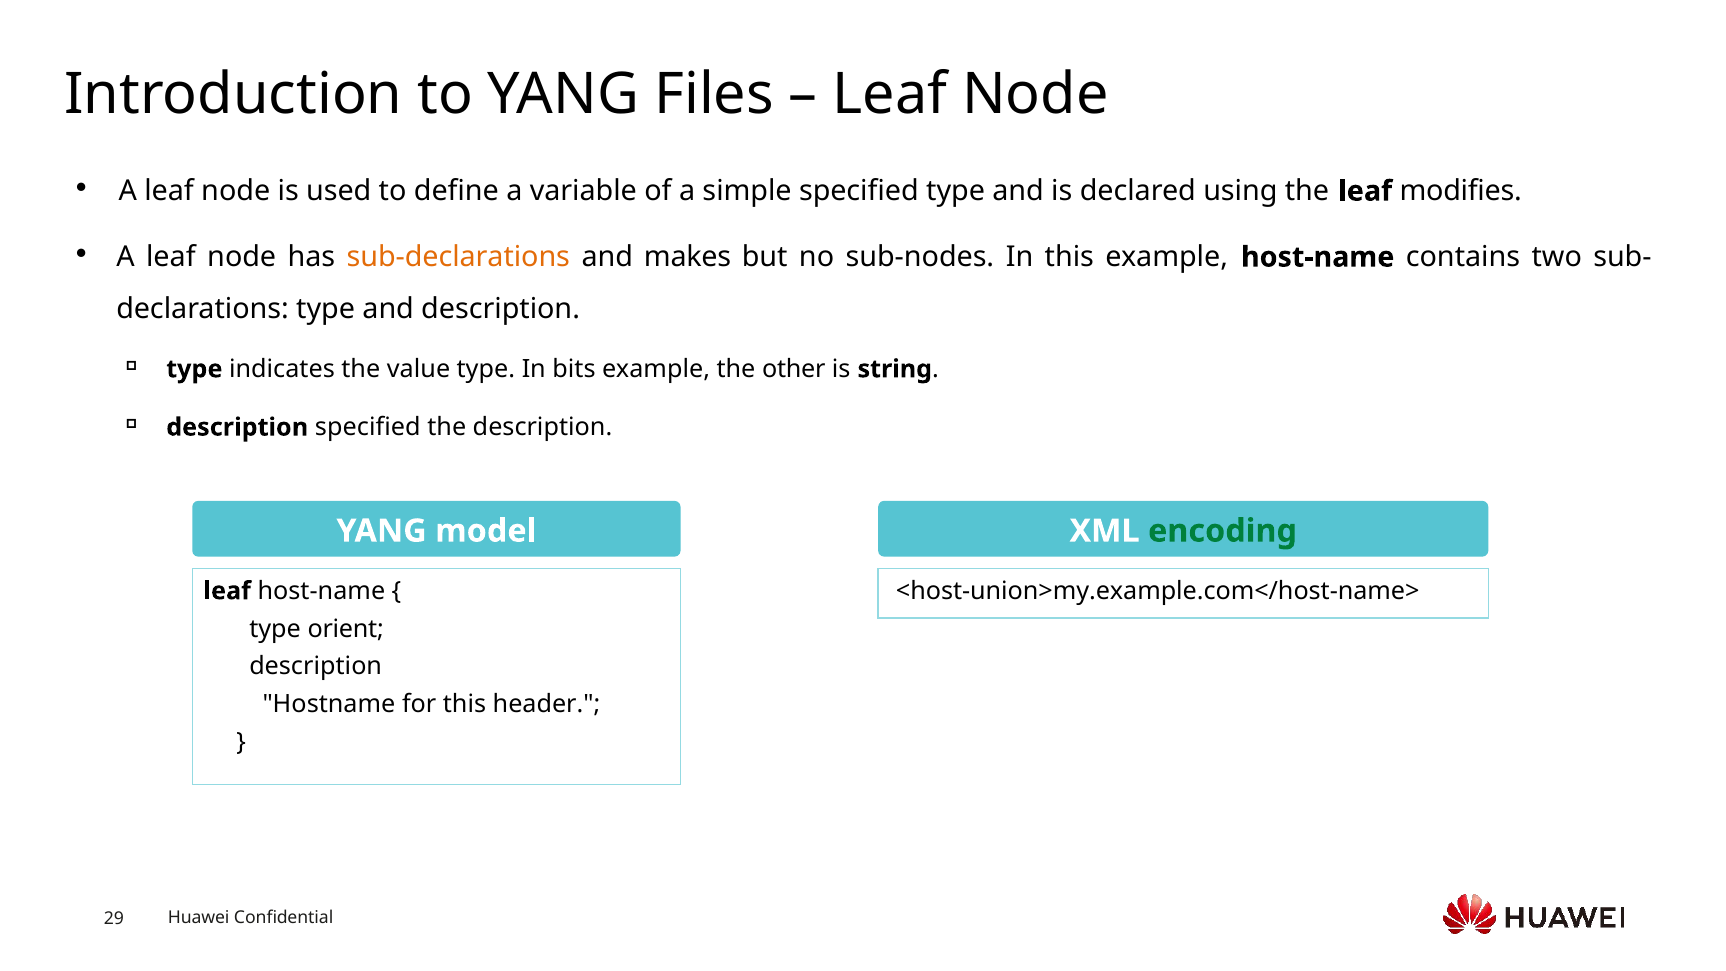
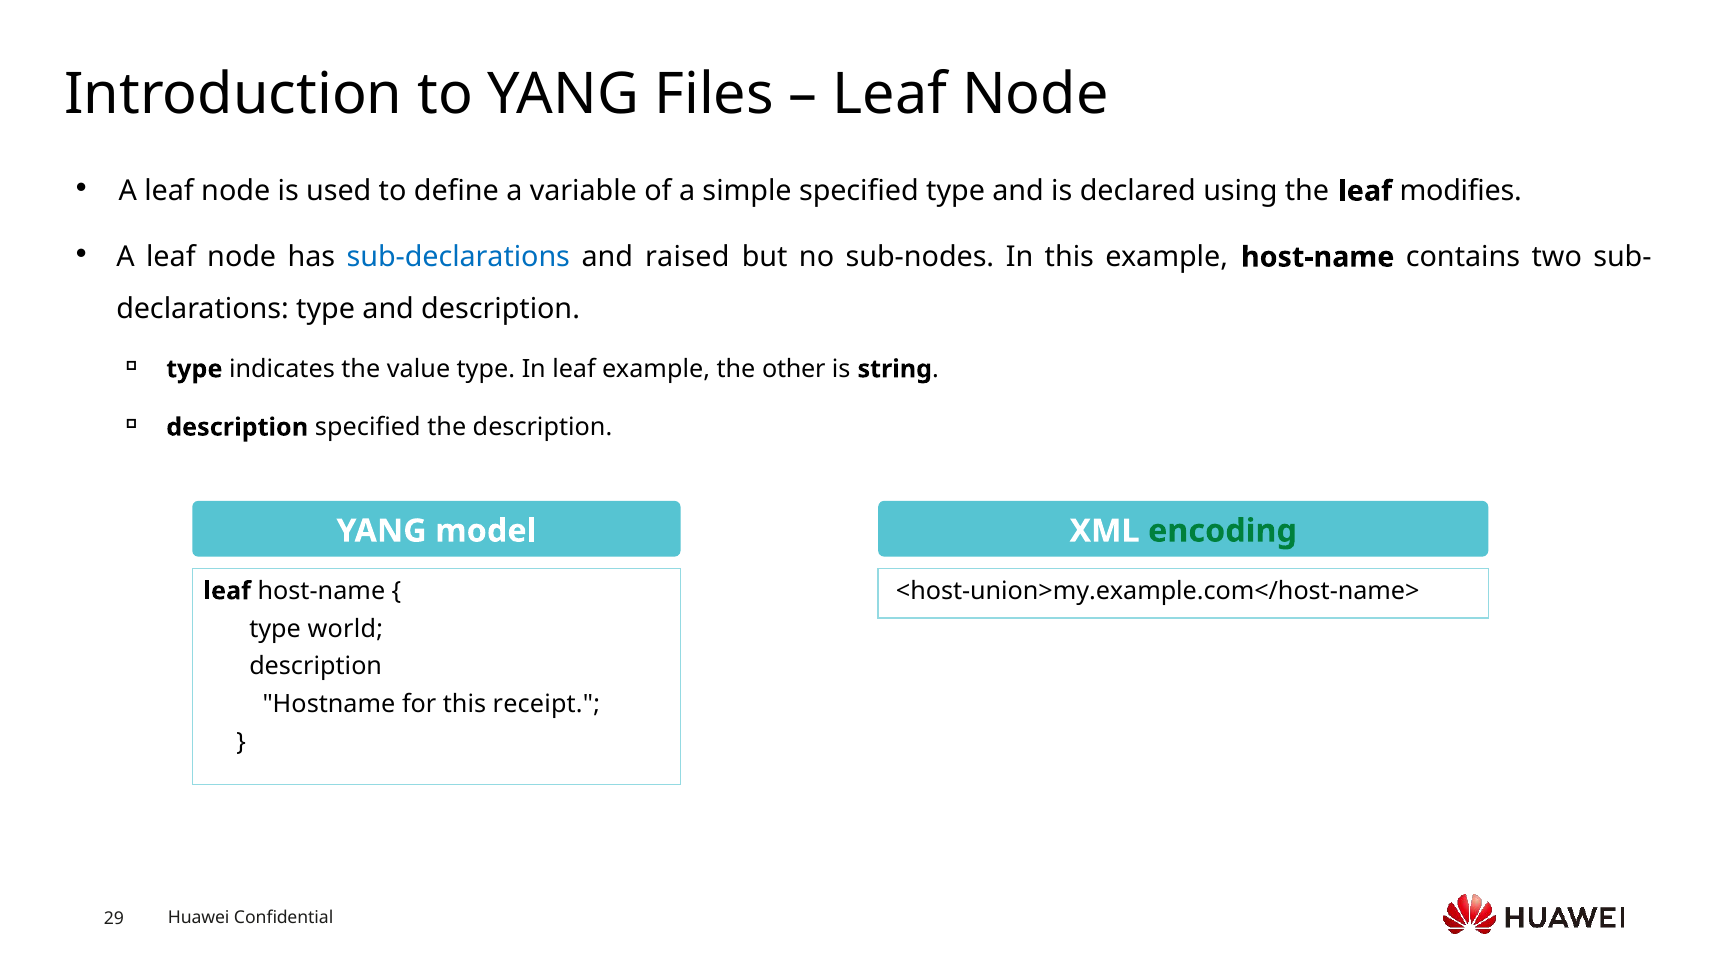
sub-declarations colour: orange -> blue
makes: makes -> raised
In bits: bits -> leaf
orient: orient -> world
header: header -> receipt
